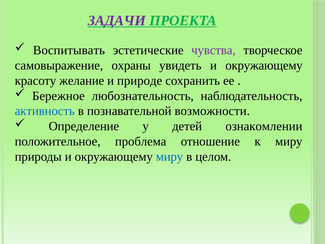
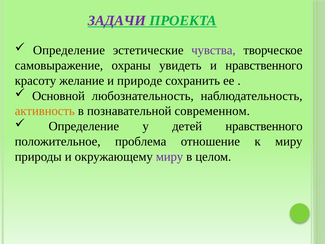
Воспитывать at (69, 50): Воспитывать -> Определение
увидеть и окружающему: окружающему -> нравственного
Бережное: Бережное -> Основной
активность colour: blue -> orange
возможности: возможности -> современном
детей ознакомлении: ознакомлении -> нравственного
миру at (170, 156) colour: blue -> purple
